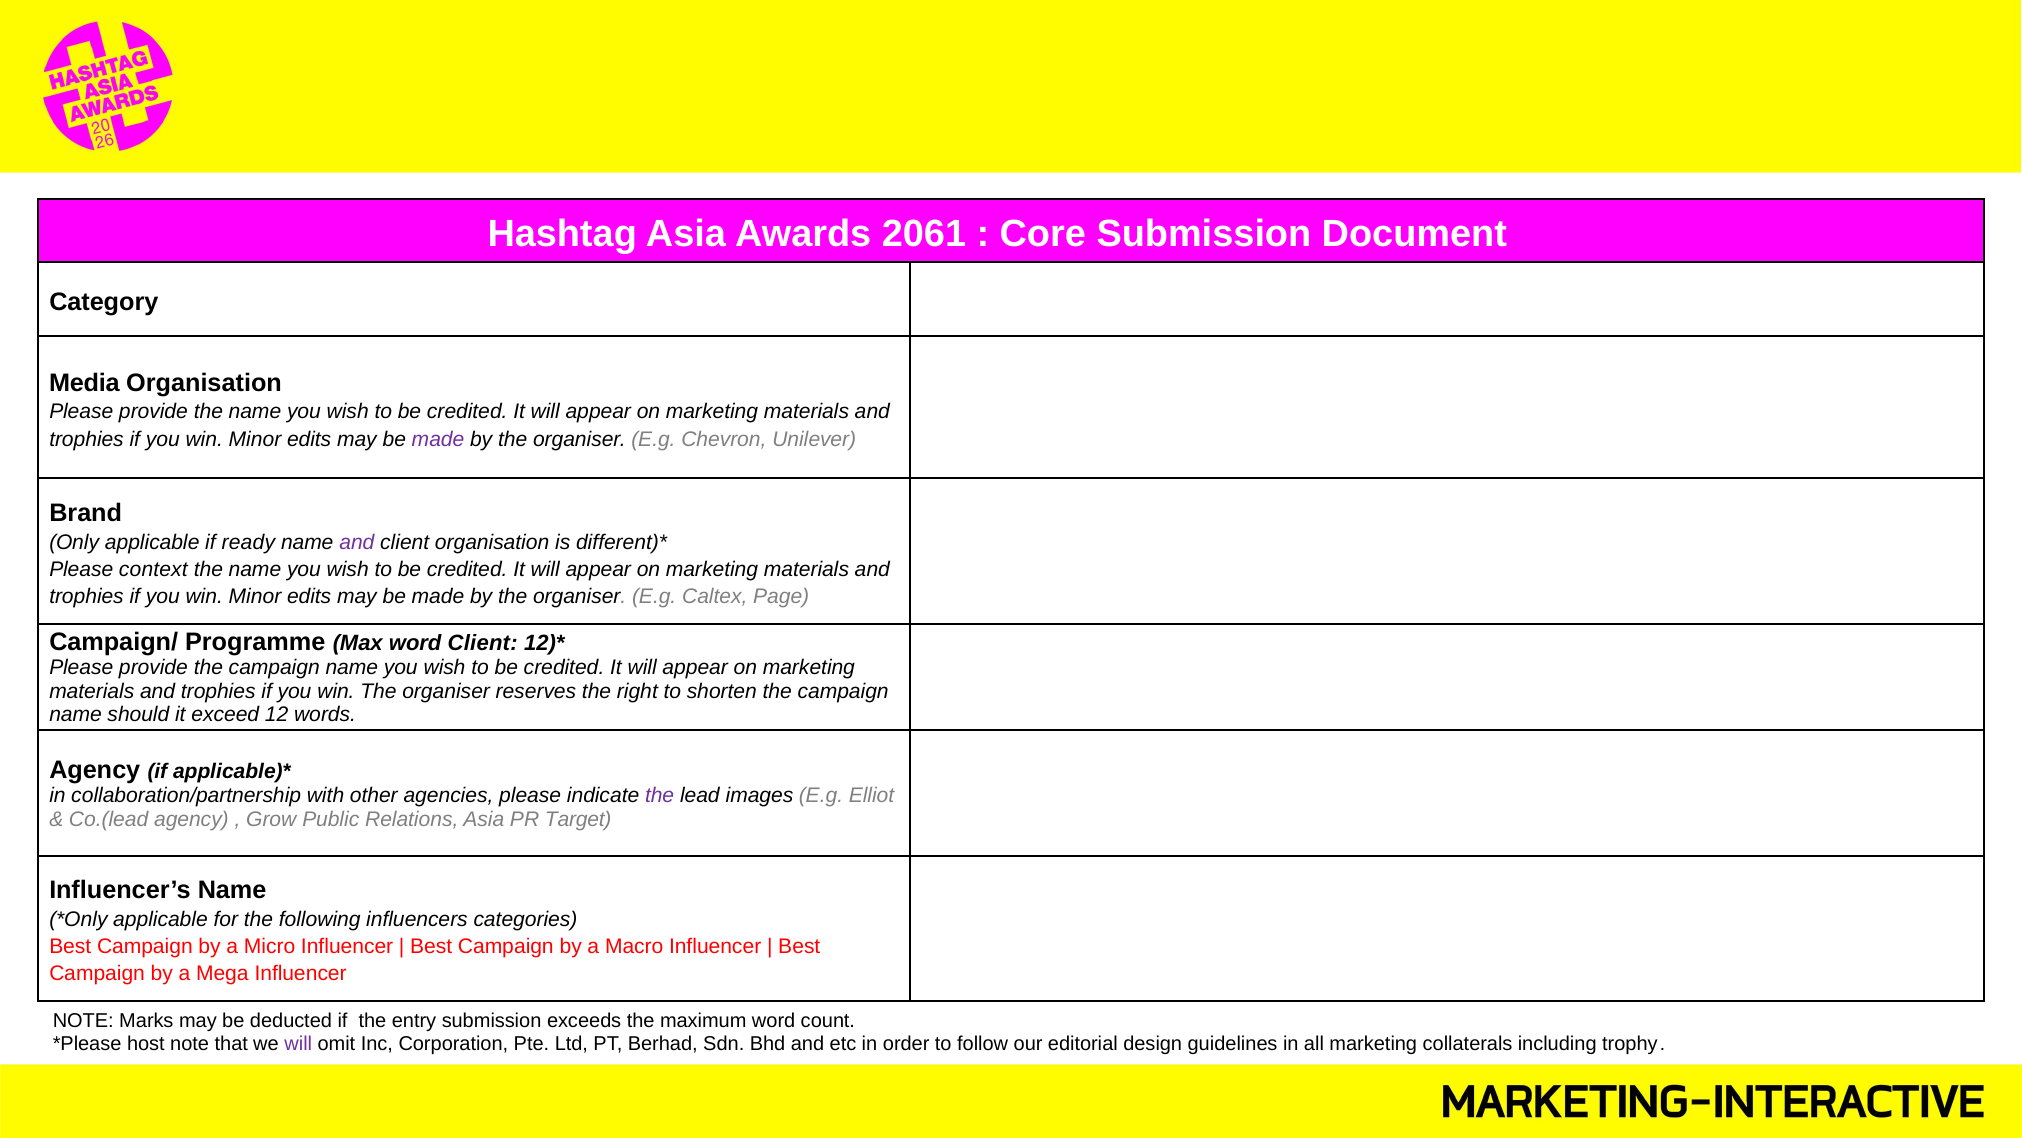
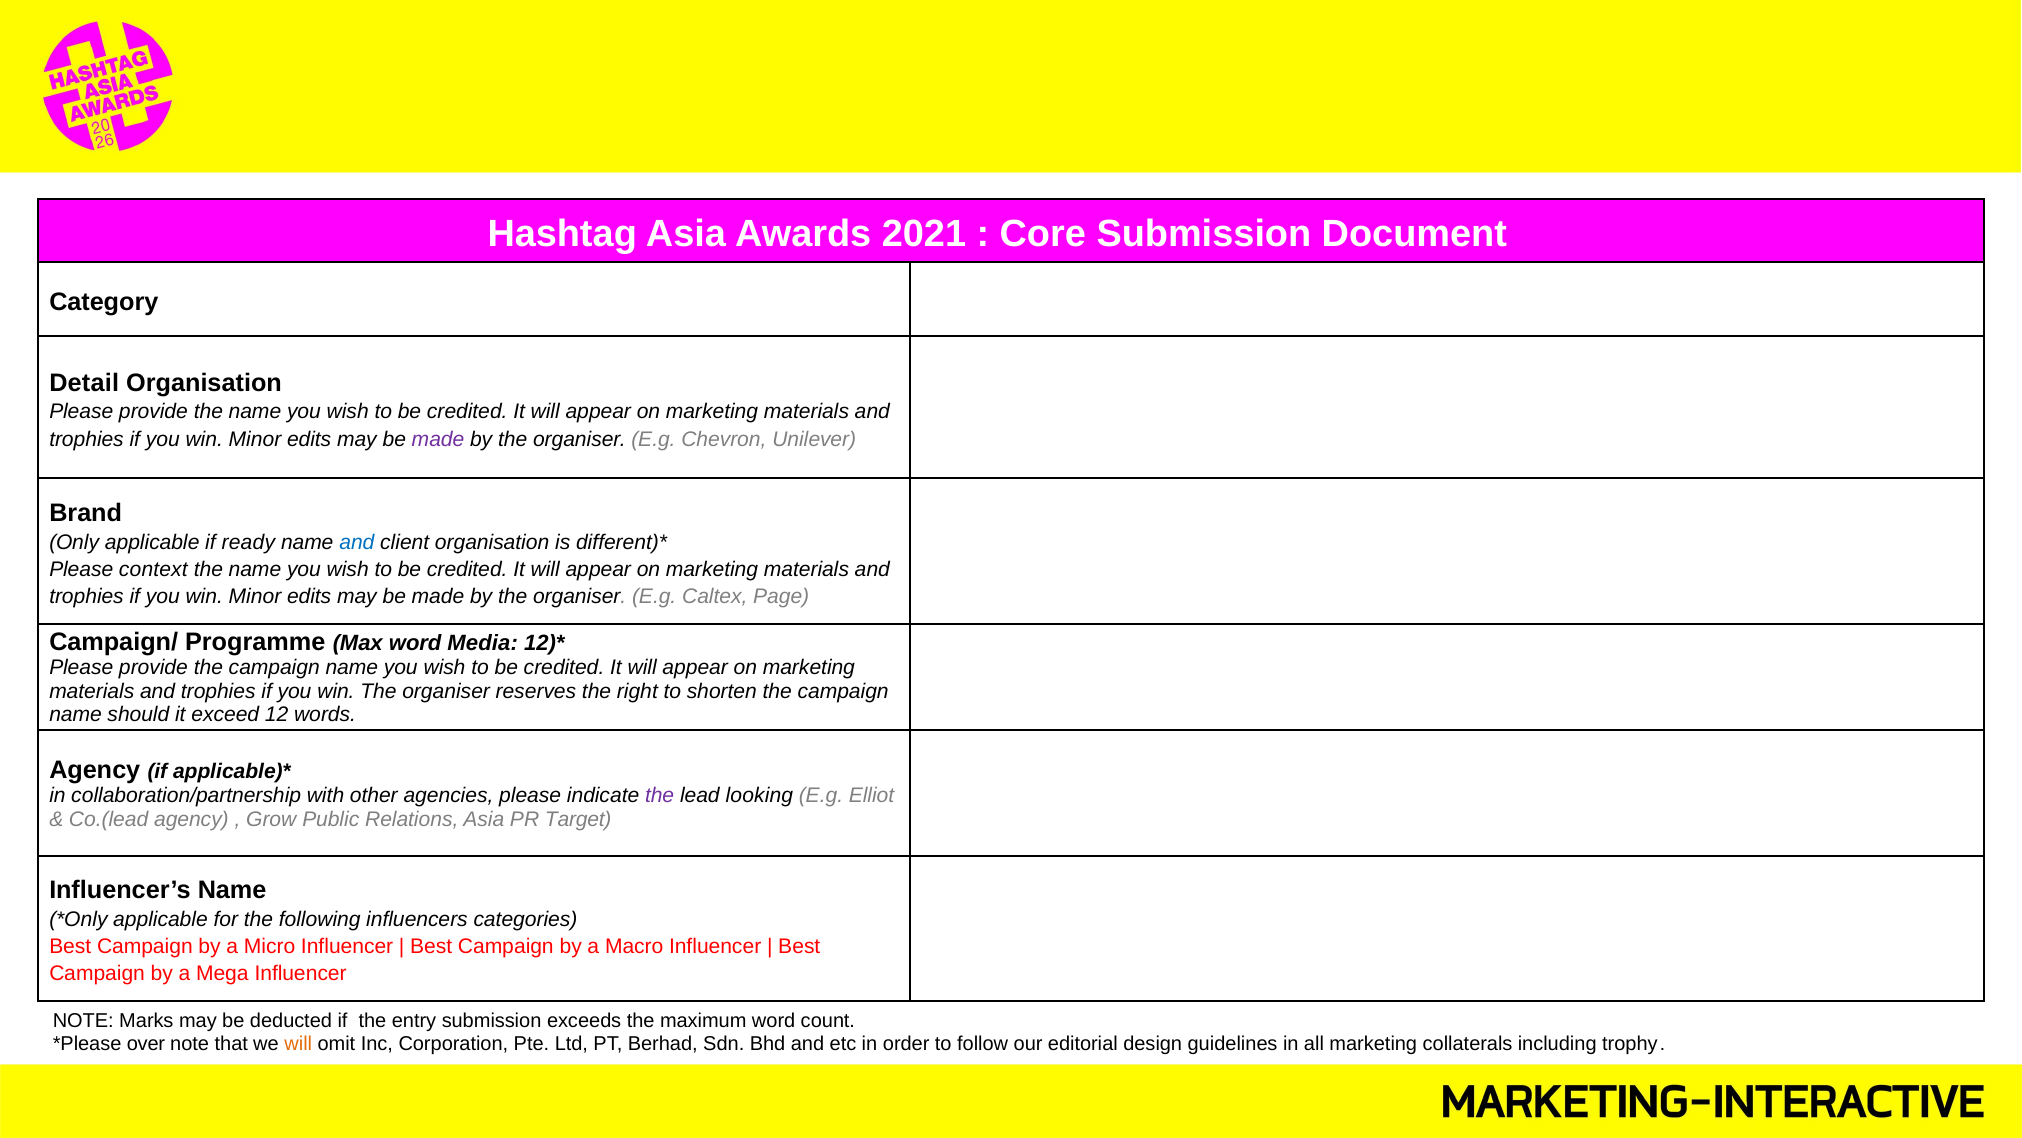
2061: 2061 -> 2021
Media: Media -> Detail
and at (357, 542) colour: purple -> blue
word Client: Client -> Media
images: images -> looking
host: host -> over
will at (298, 1044) colour: purple -> orange
